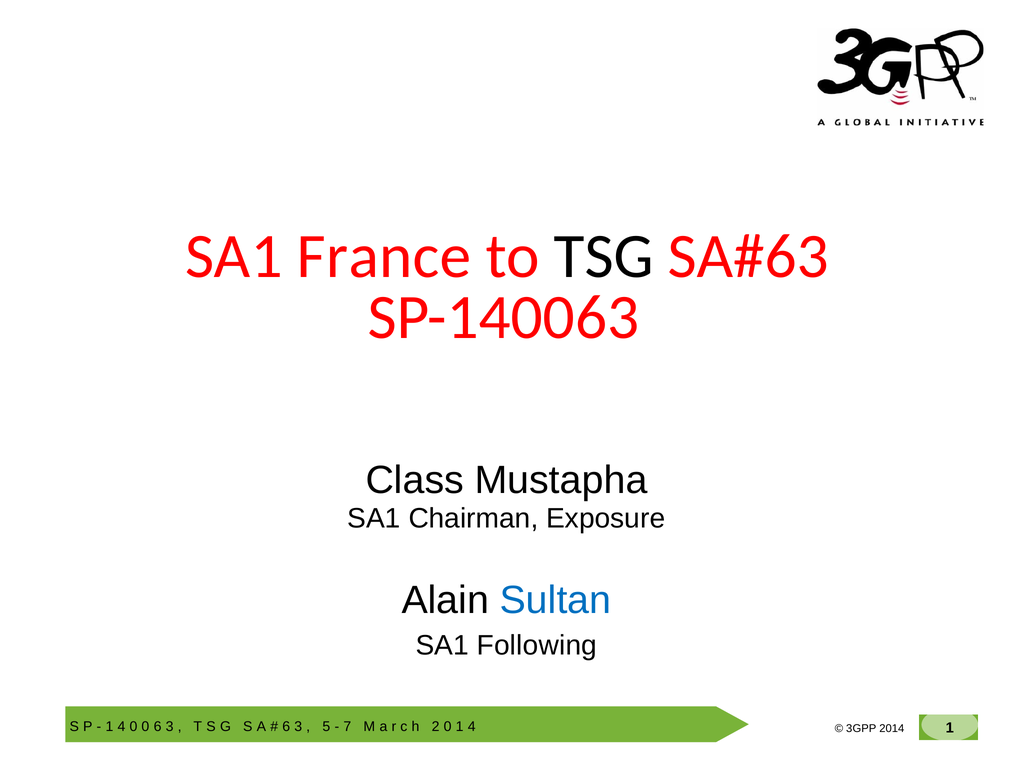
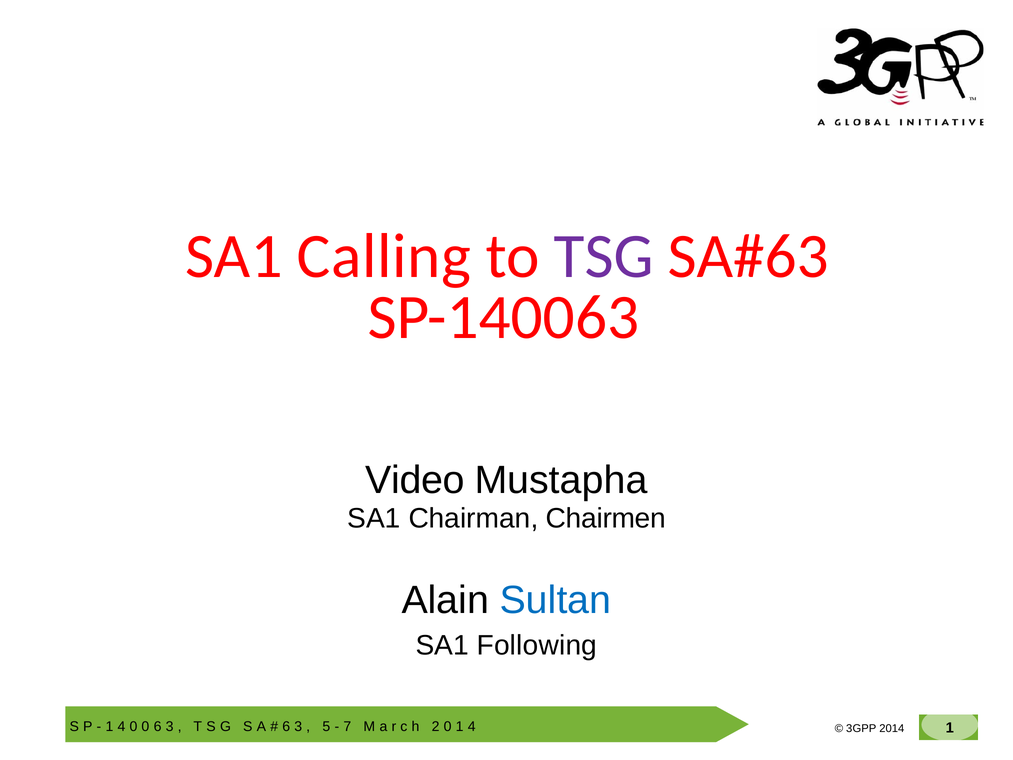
France: France -> Calling
TSG colour: black -> purple
Class: Class -> Video
Exposure: Exposure -> Chairmen
